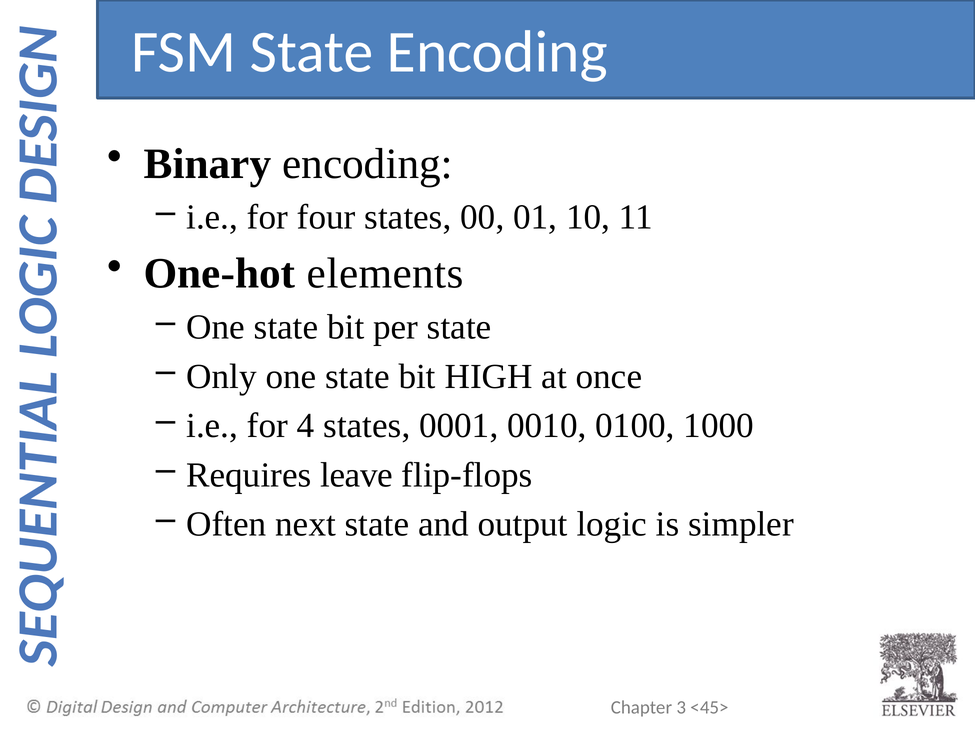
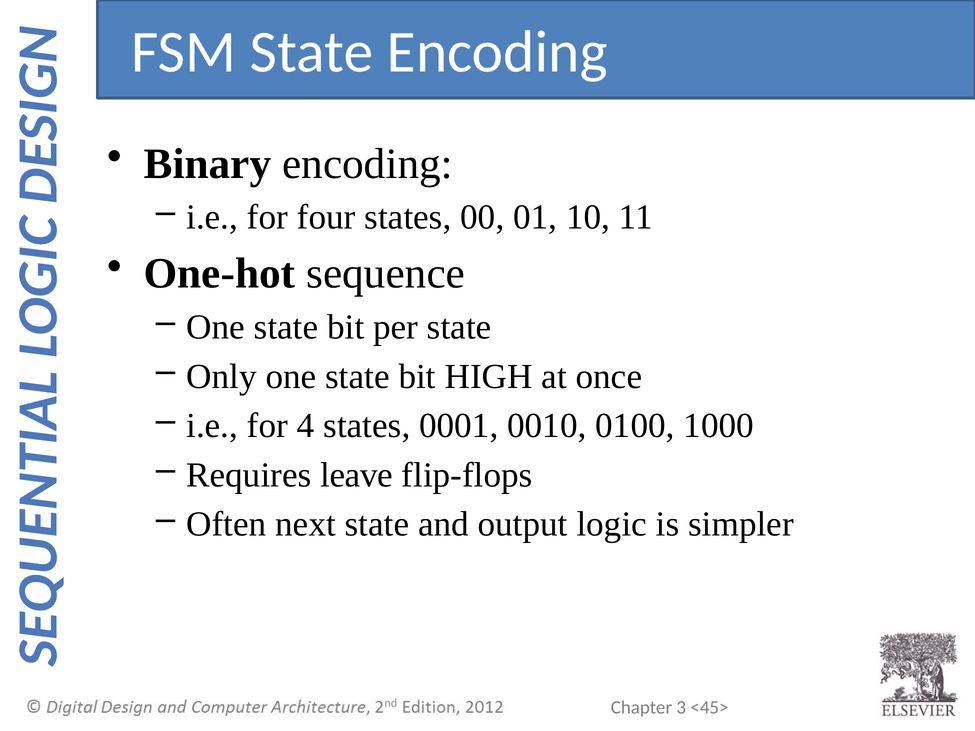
elements: elements -> sequence
